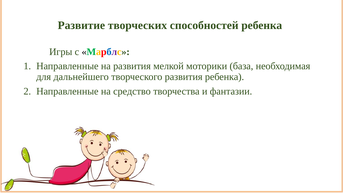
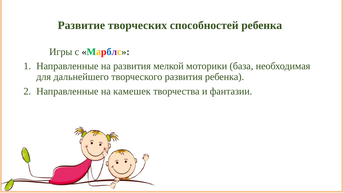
средство: средство -> камешек
